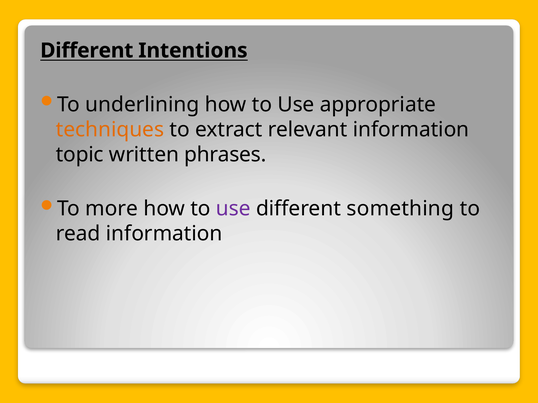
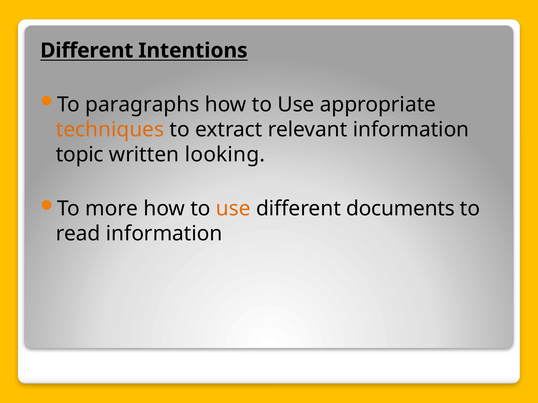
underlining: underlining -> paragraphs
phrases: phrases -> looking
use at (233, 209) colour: purple -> orange
something: something -> documents
